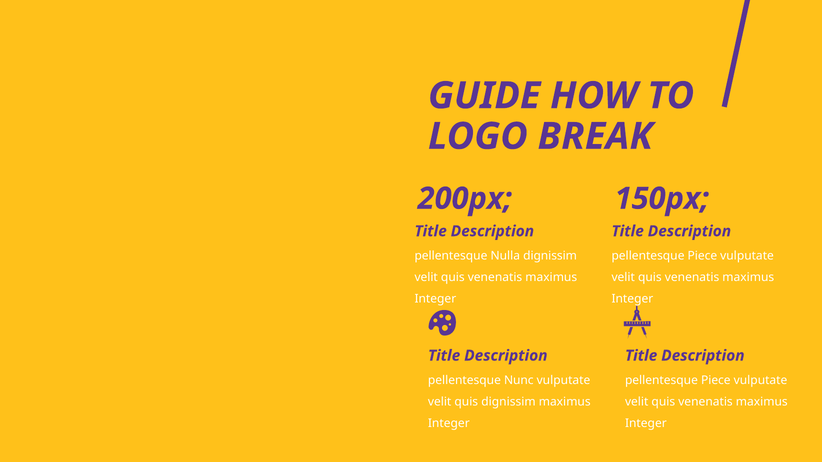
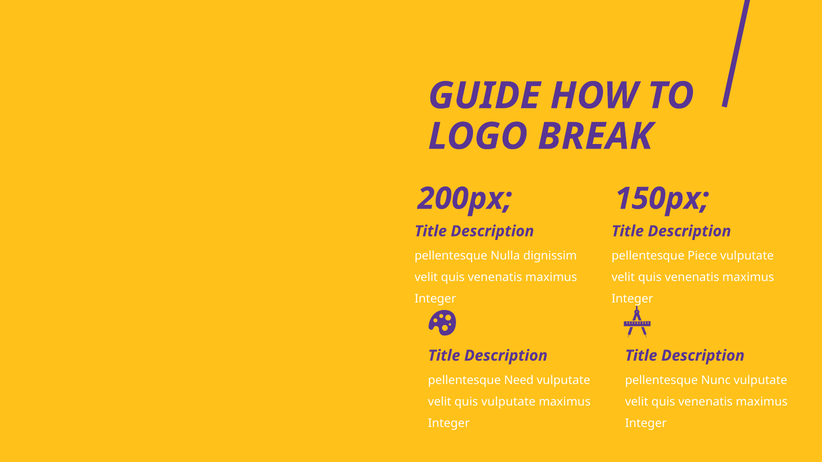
Nunc: Nunc -> Need
Piece at (716, 380): Piece -> Nunc
quis dignissim: dignissim -> vulputate
